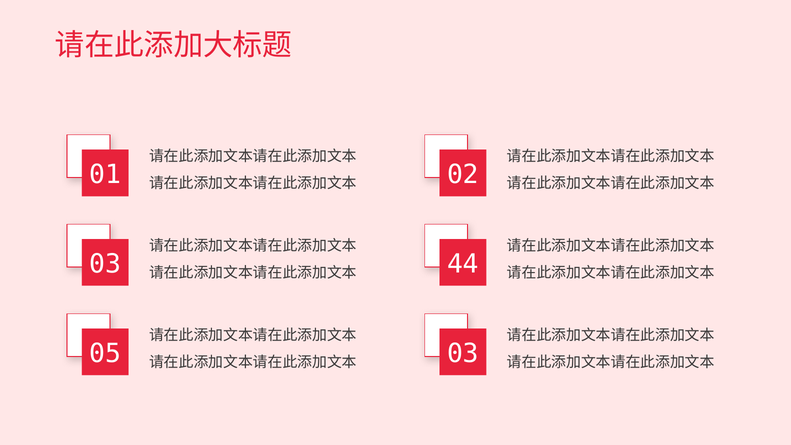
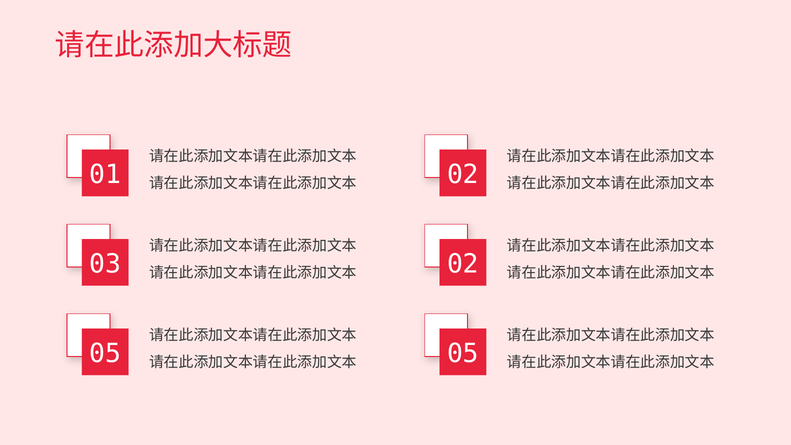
44 at (463, 264): 44 -> 02
03 at (463, 354): 03 -> 05
